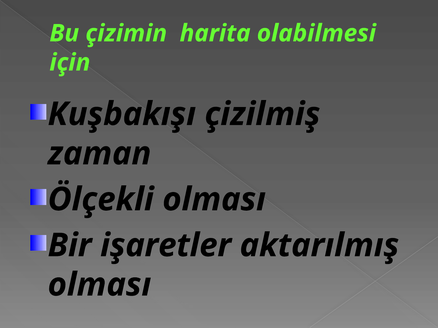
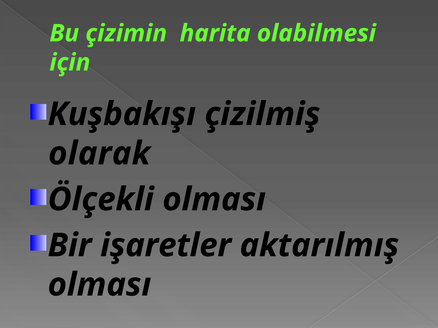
zaman: zaman -> olarak
